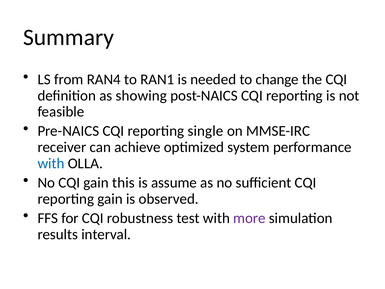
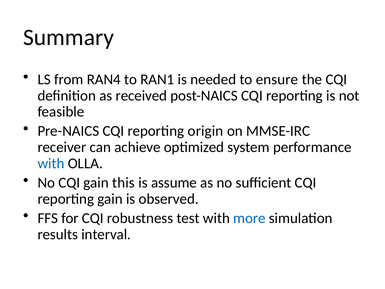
change: change -> ensure
showing: showing -> received
single: single -> origin
more colour: purple -> blue
